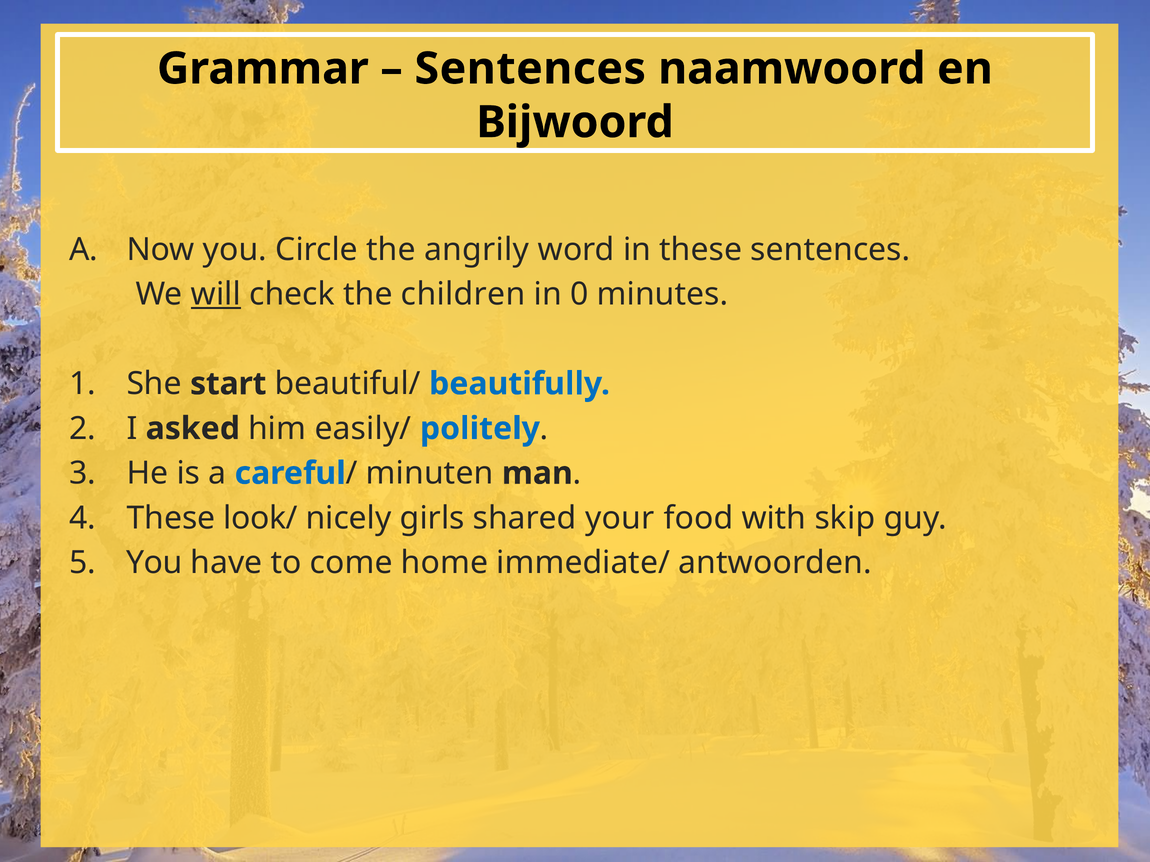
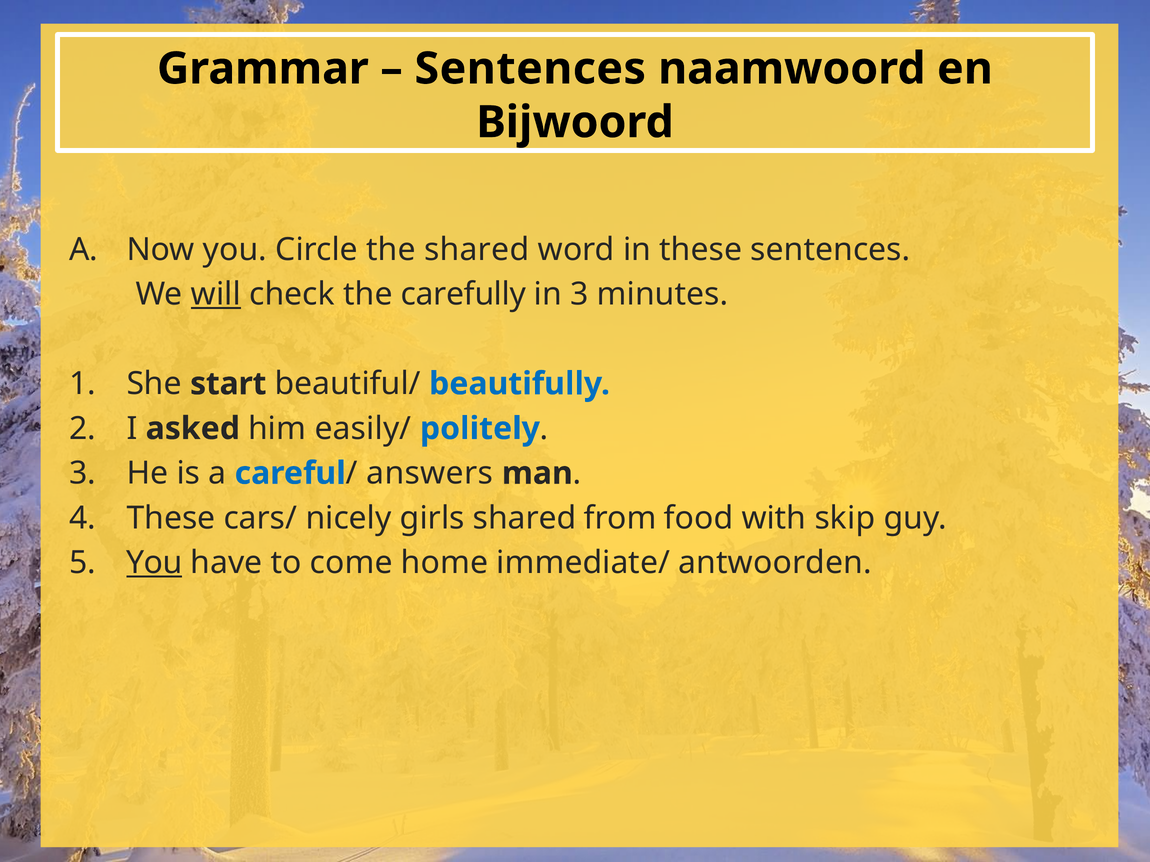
the angrily: angrily -> shared
children: children -> carefully
in 0: 0 -> 3
minuten: minuten -> answers
look/: look/ -> cars/
your: your -> from
You at (154, 563) underline: none -> present
